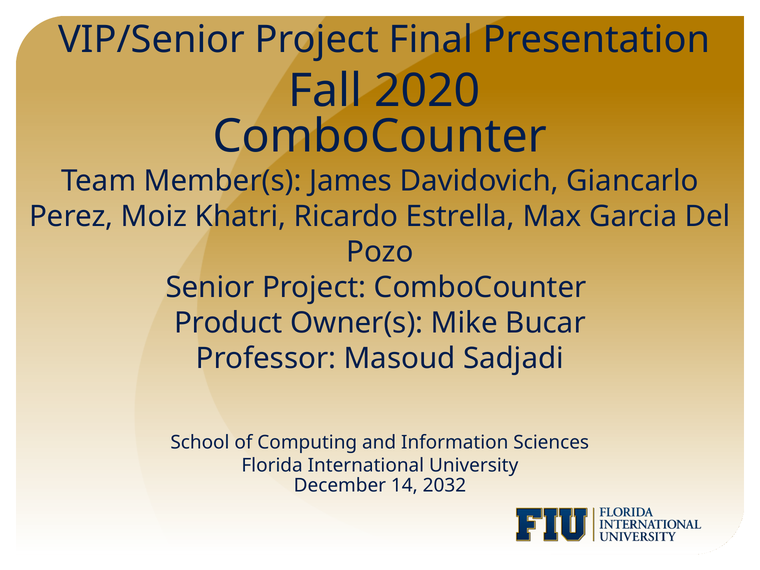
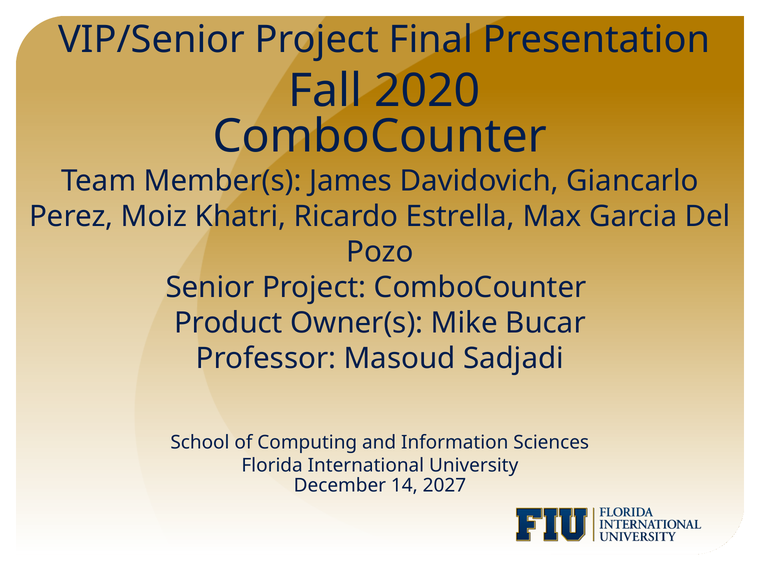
2032: 2032 -> 2027
